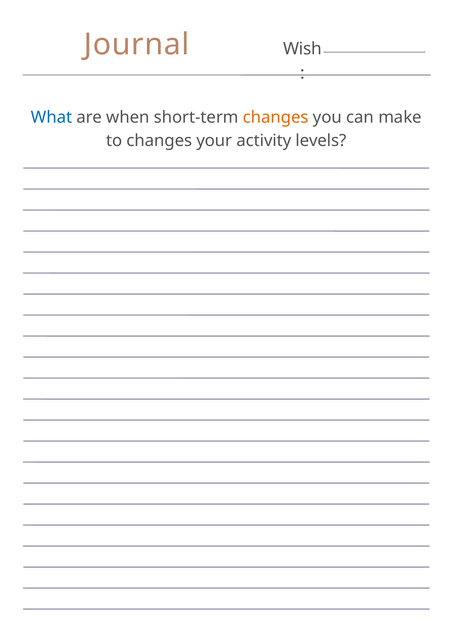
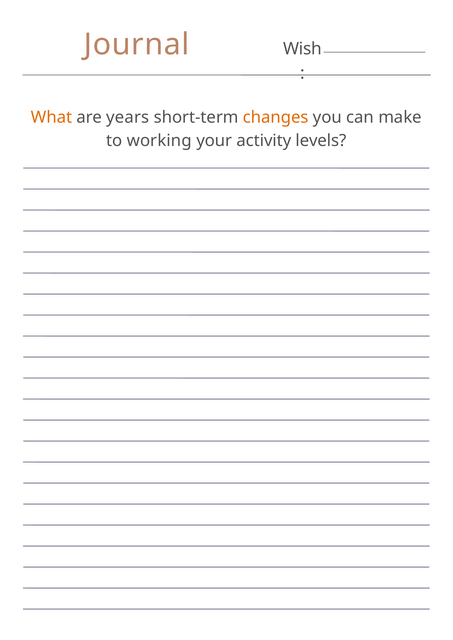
What colour: blue -> orange
when: when -> years
to changes: changes -> working
